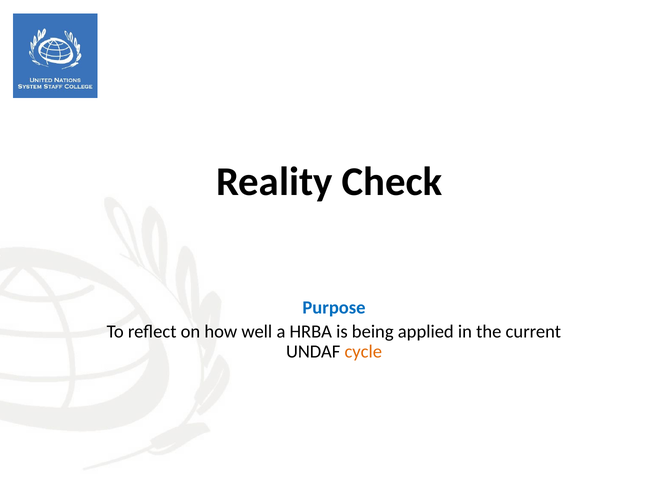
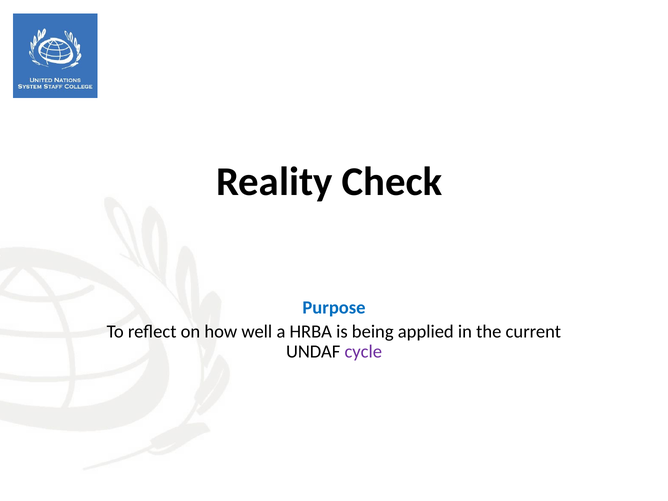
cycle colour: orange -> purple
